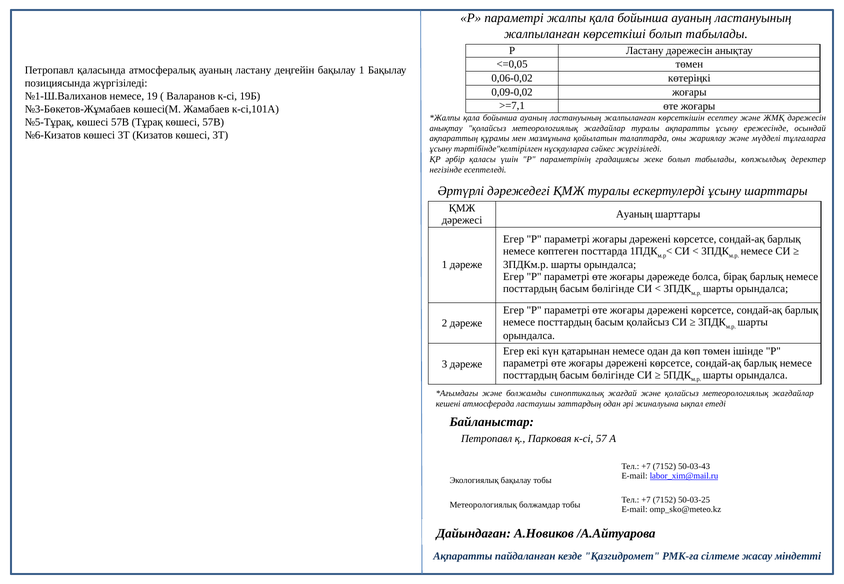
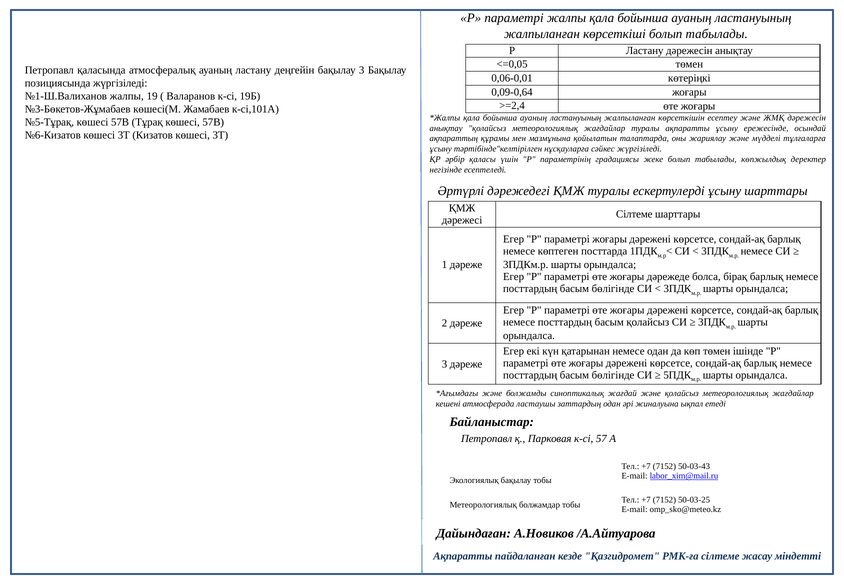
бақылау 1: 1 -> 3
0,06-0,02: 0,06-0,02 -> 0,06-0,01
0,09-0,02: 0,09-0,02 -> 0,09-0,64
№1-Ш.Валиханов немесе: немесе -> жалпы
>=7,1: >=7,1 -> >=2,4
Ауаның at (634, 214): Ауаның -> Сілтеме
